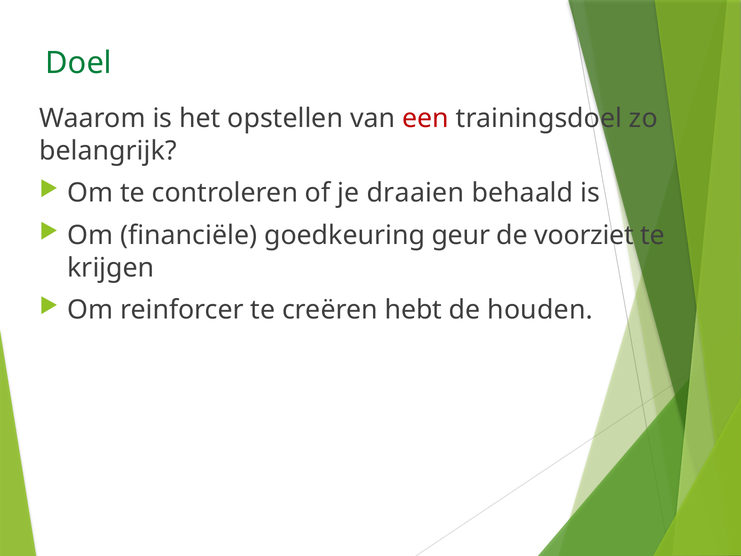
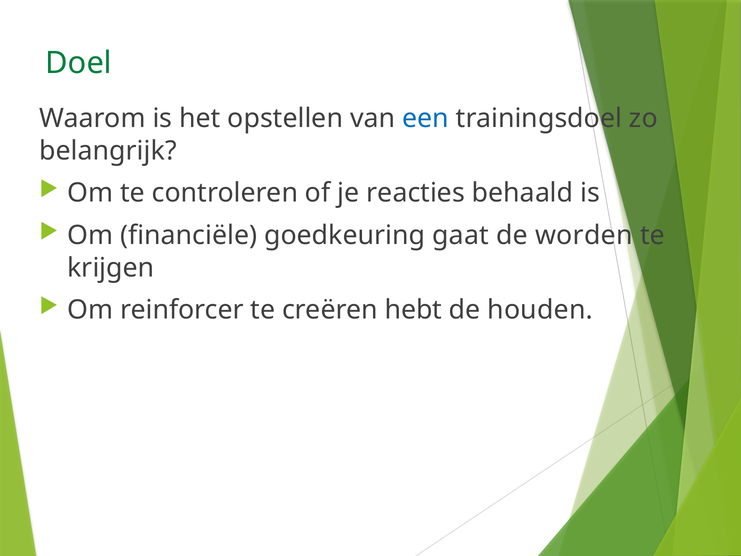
een colour: red -> blue
draaien: draaien -> reacties
geur: geur -> gaat
voorziet: voorziet -> worden
